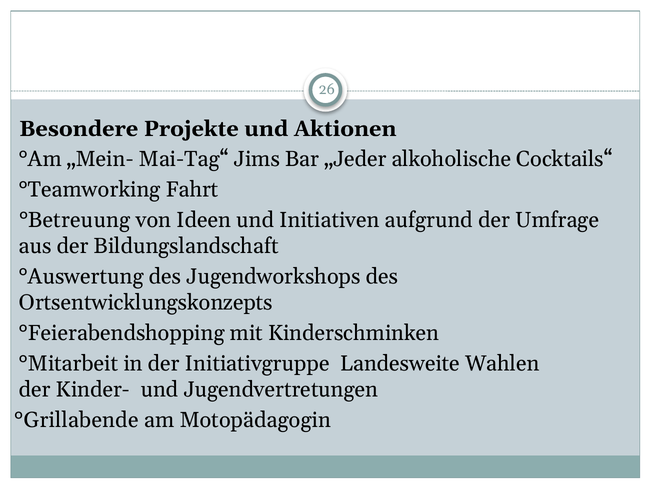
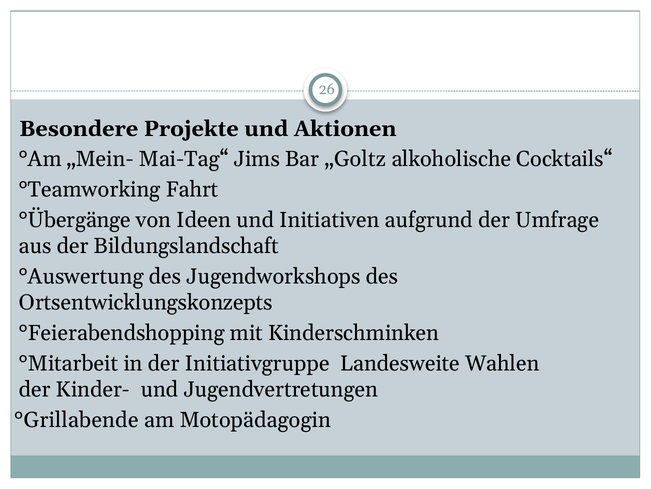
„Jeder: „Jeder -> „Goltz
°Betreuung: °Betreuung -> °Übergänge
